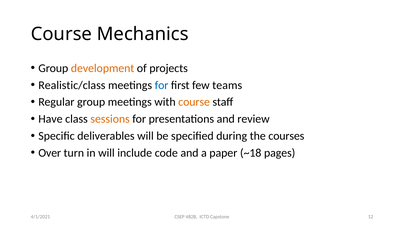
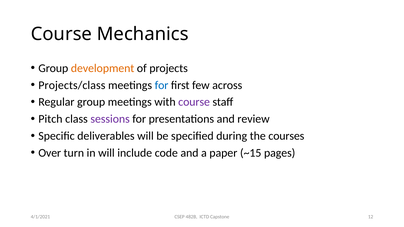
Realistic/class: Realistic/class -> Projects/class
teams: teams -> across
course at (194, 102) colour: orange -> purple
Have: Have -> Pitch
sessions colour: orange -> purple
~18: ~18 -> ~15
